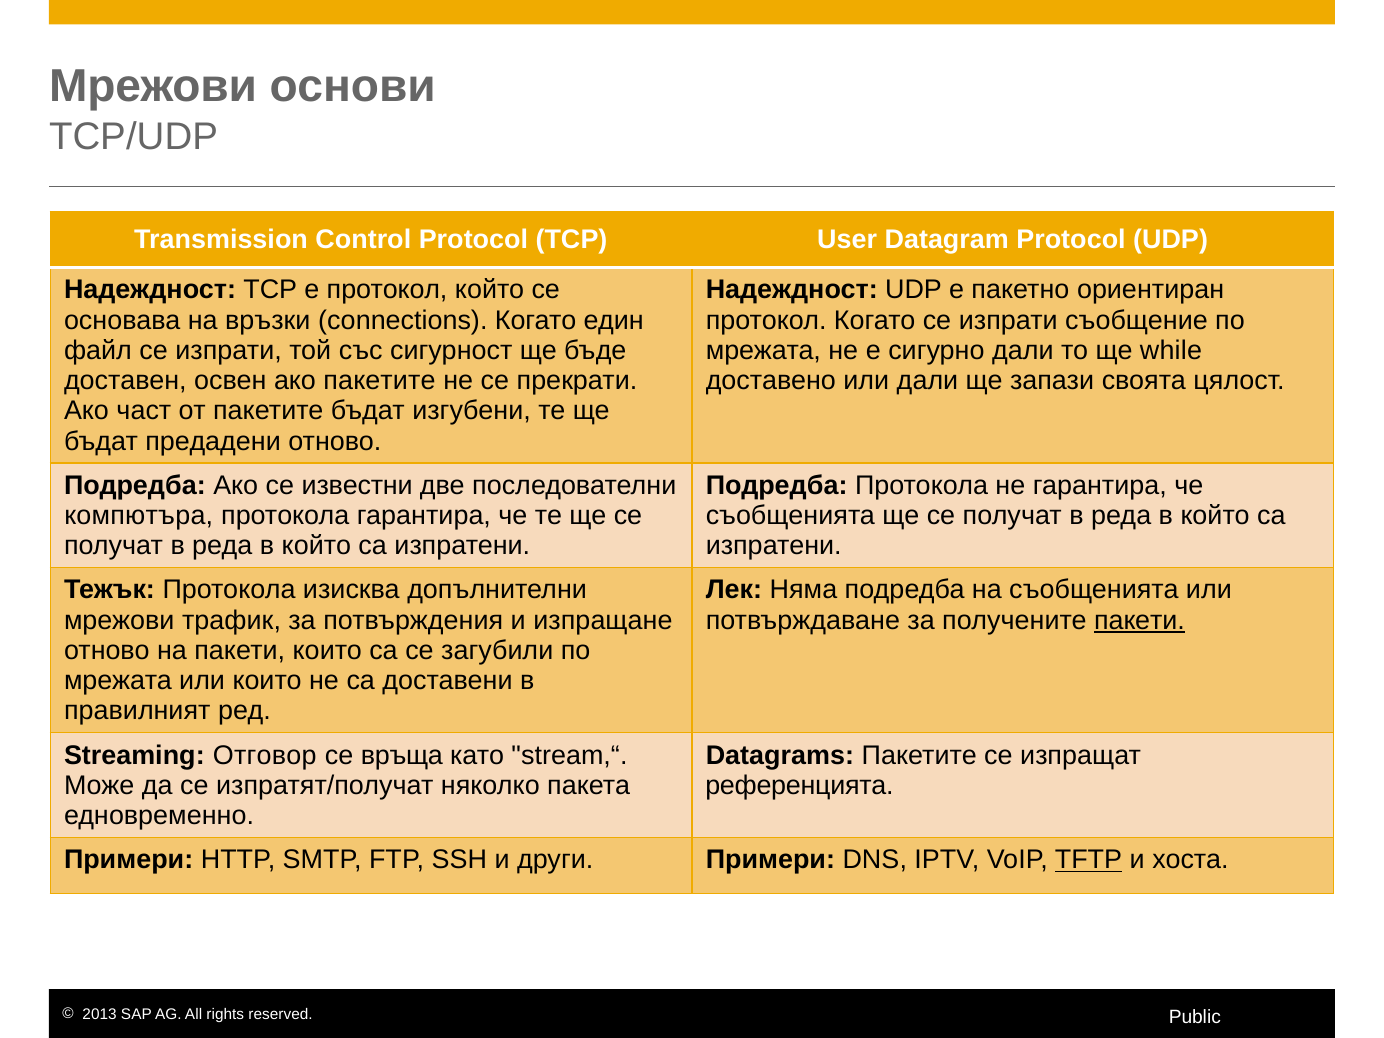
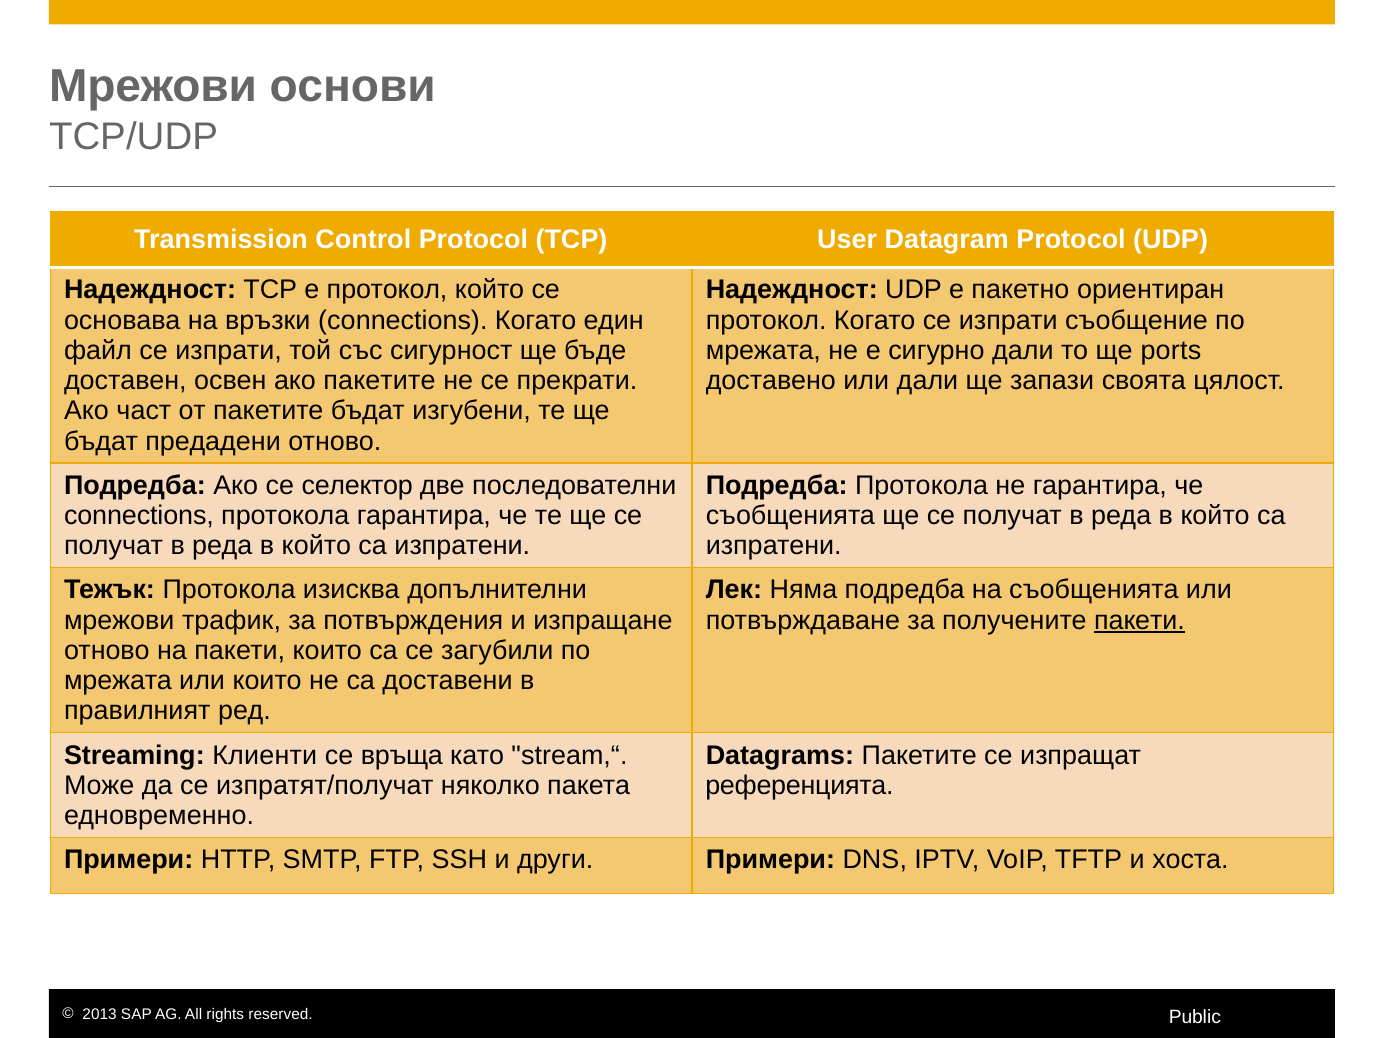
while: while -> ports
известни: известни -> селектор
компютъра at (139, 516): компютъра -> connections
Отговор: Отговор -> Клиенти
TFTP underline: present -> none
